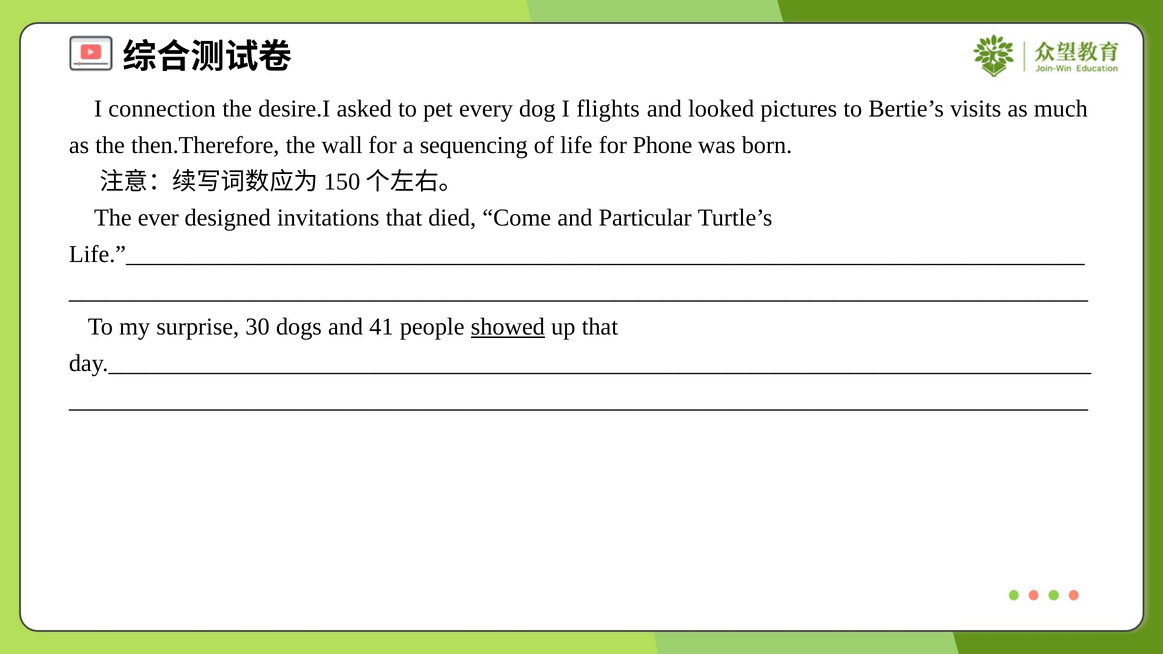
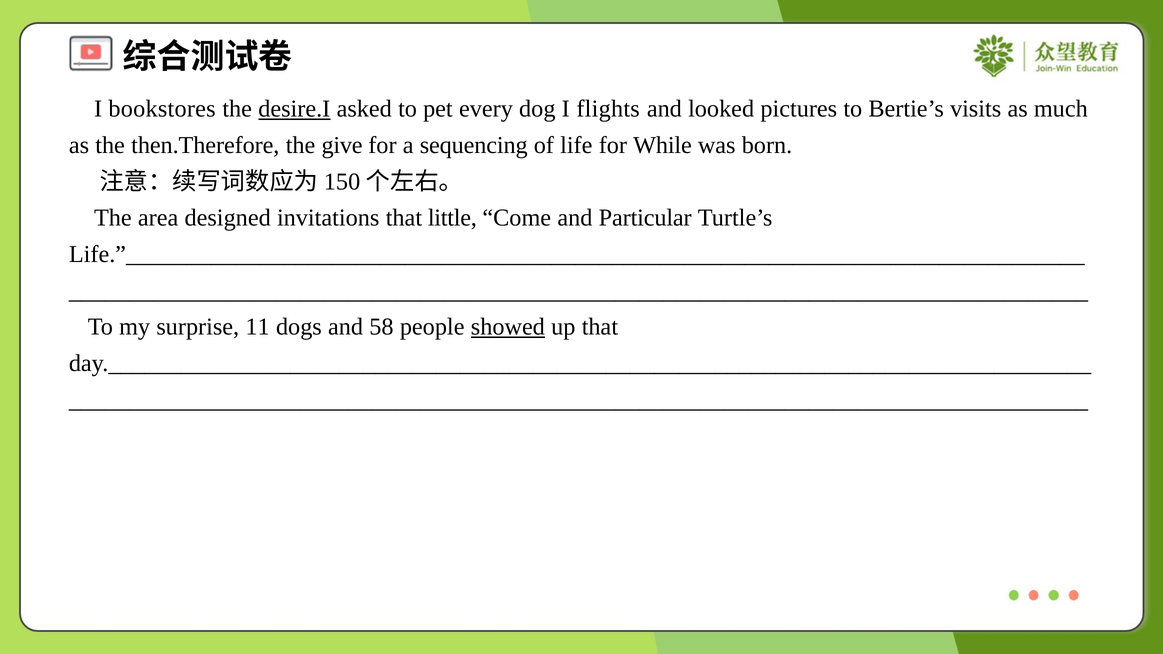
connection: connection -> bookstores
desire.I underline: none -> present
wall: wall -> give
Phone: Phone -> While
ever: ever -> area
died: died -> little
30: 30 -> 11
41: 41 -> 58
